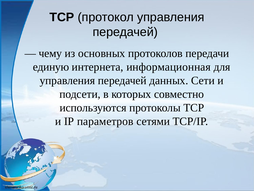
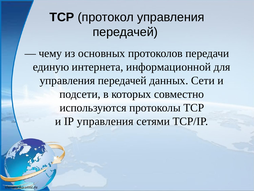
информационная: информационная -> информационной
IP параметров: параметров -> управления
